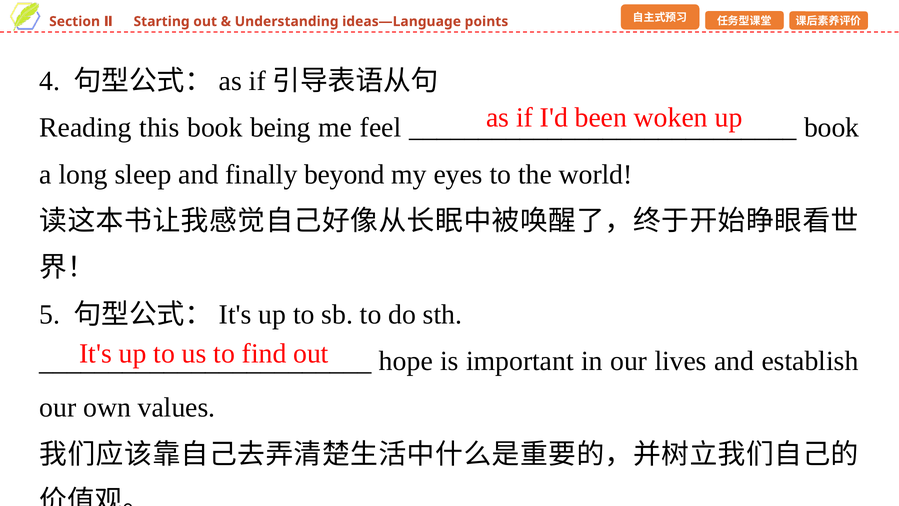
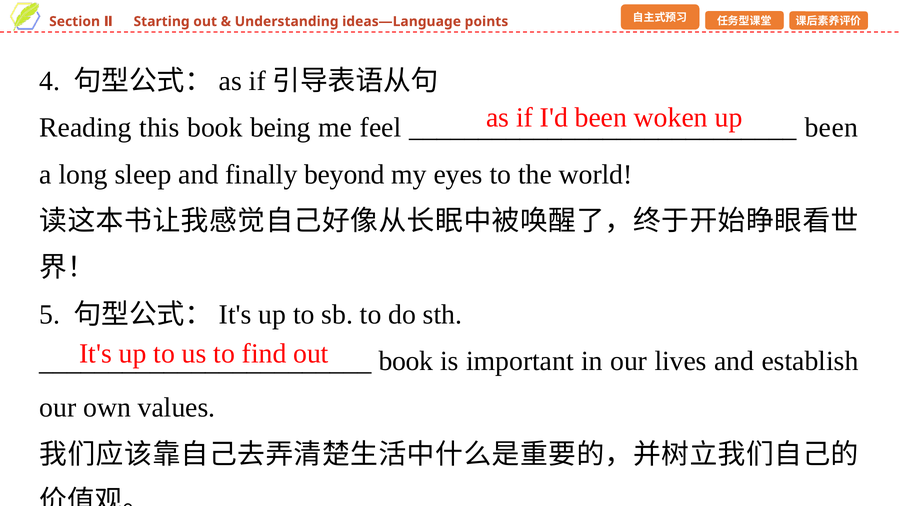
book at (832, 128): book -> been
hope at (406, 361): hope -> book
